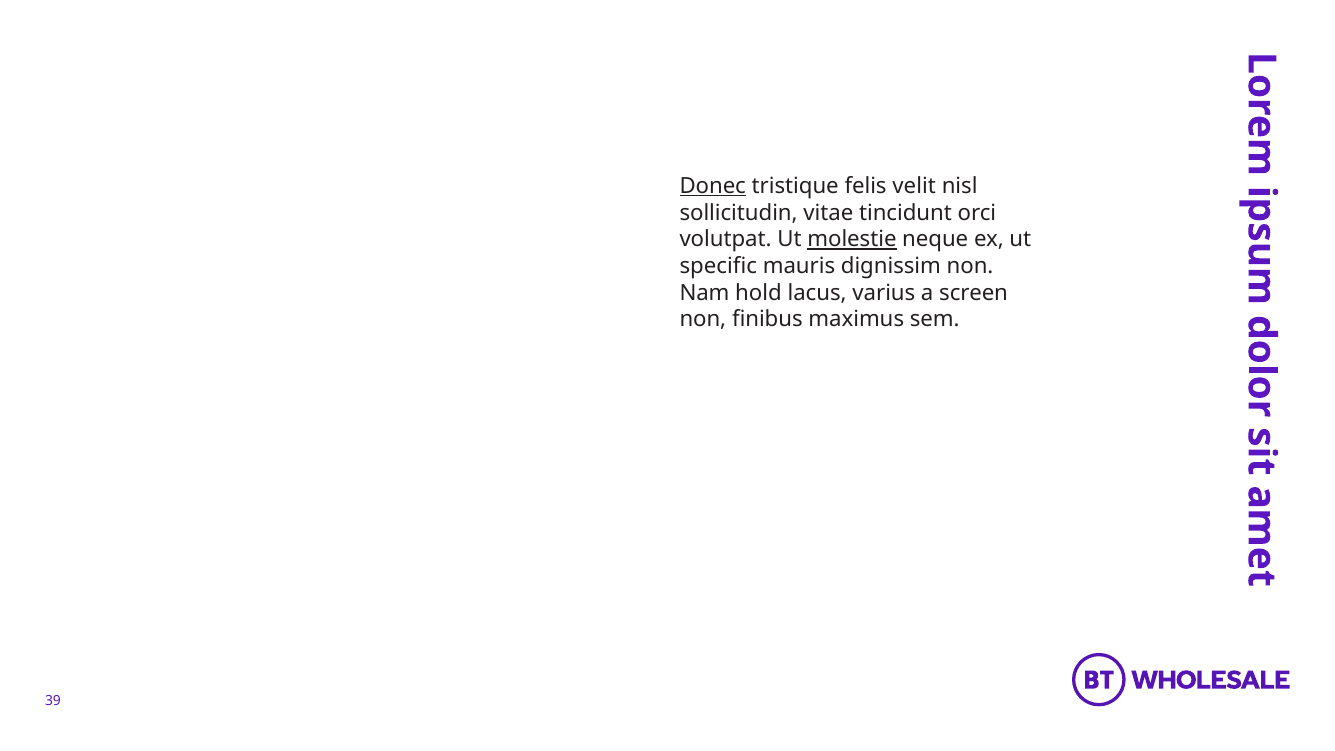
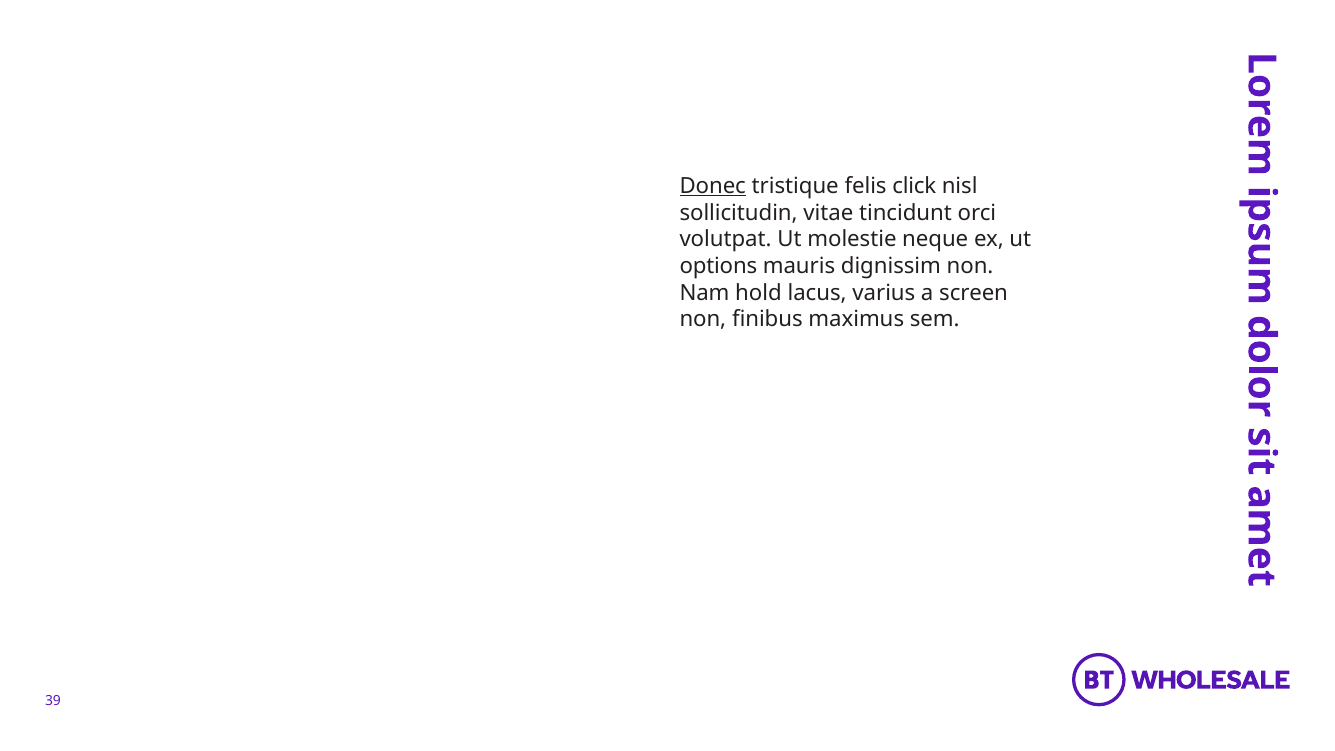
velit: velit -> click
molestie underline: present -> none
specific: specific -> options
